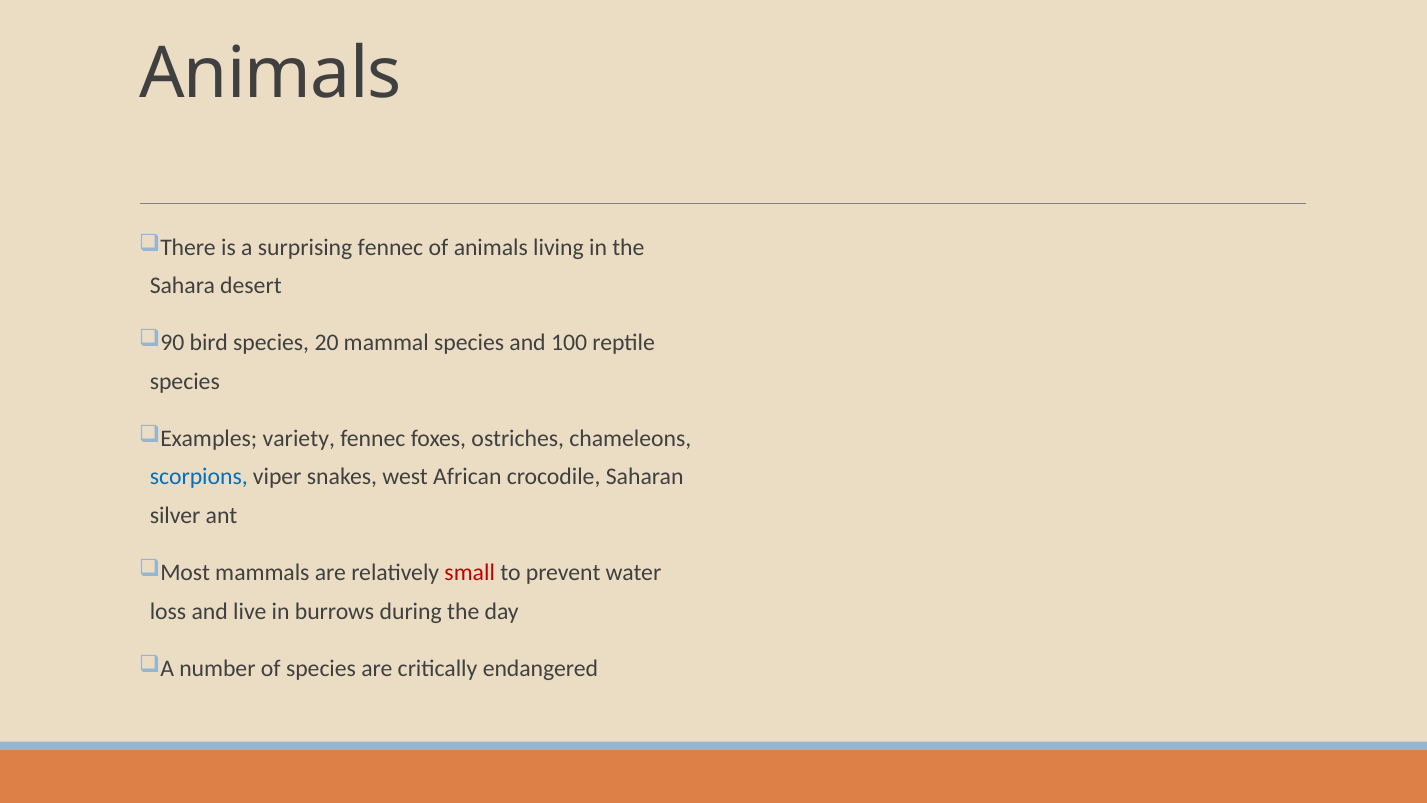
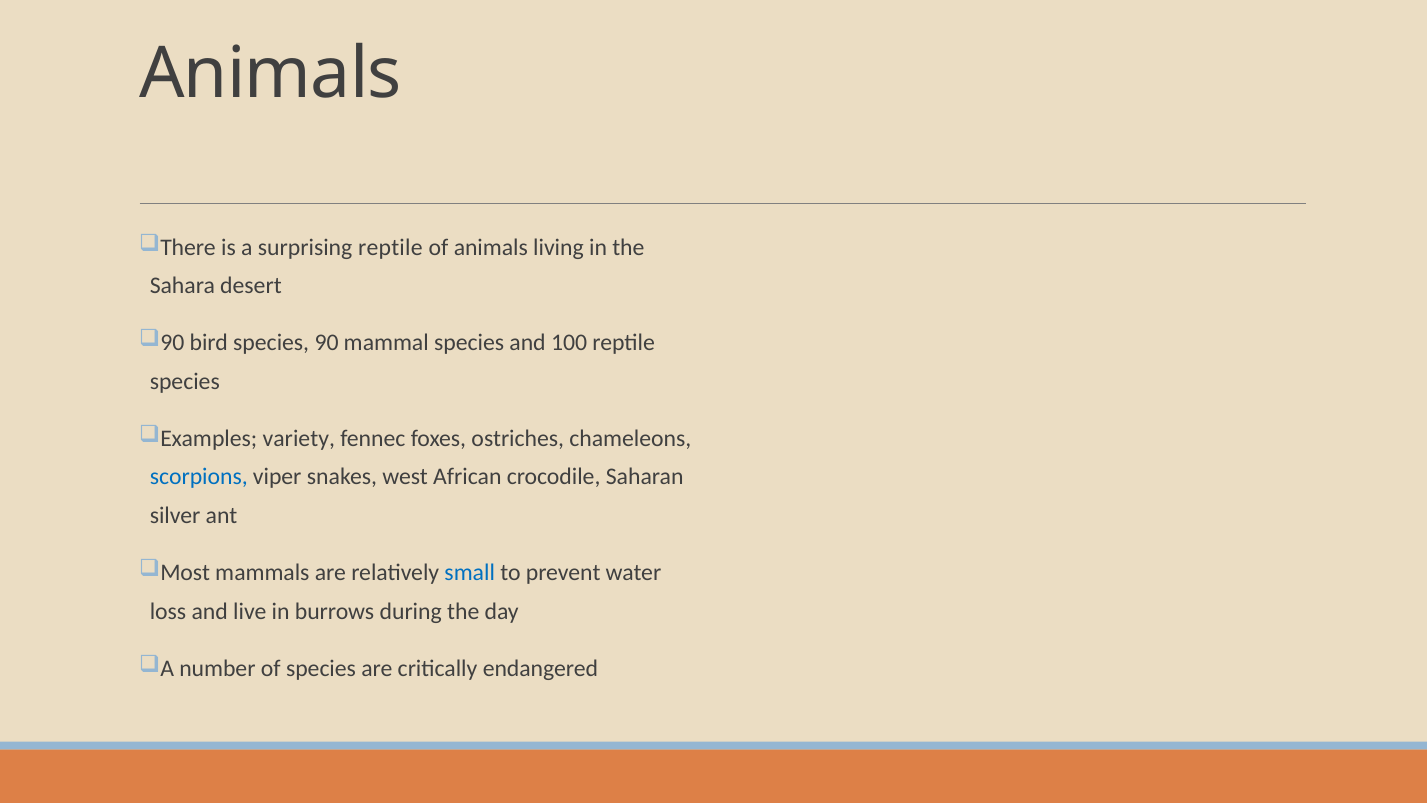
surprising fennec: fennec -> reptile
20: 20 -> 90
small colour: red -> blue
